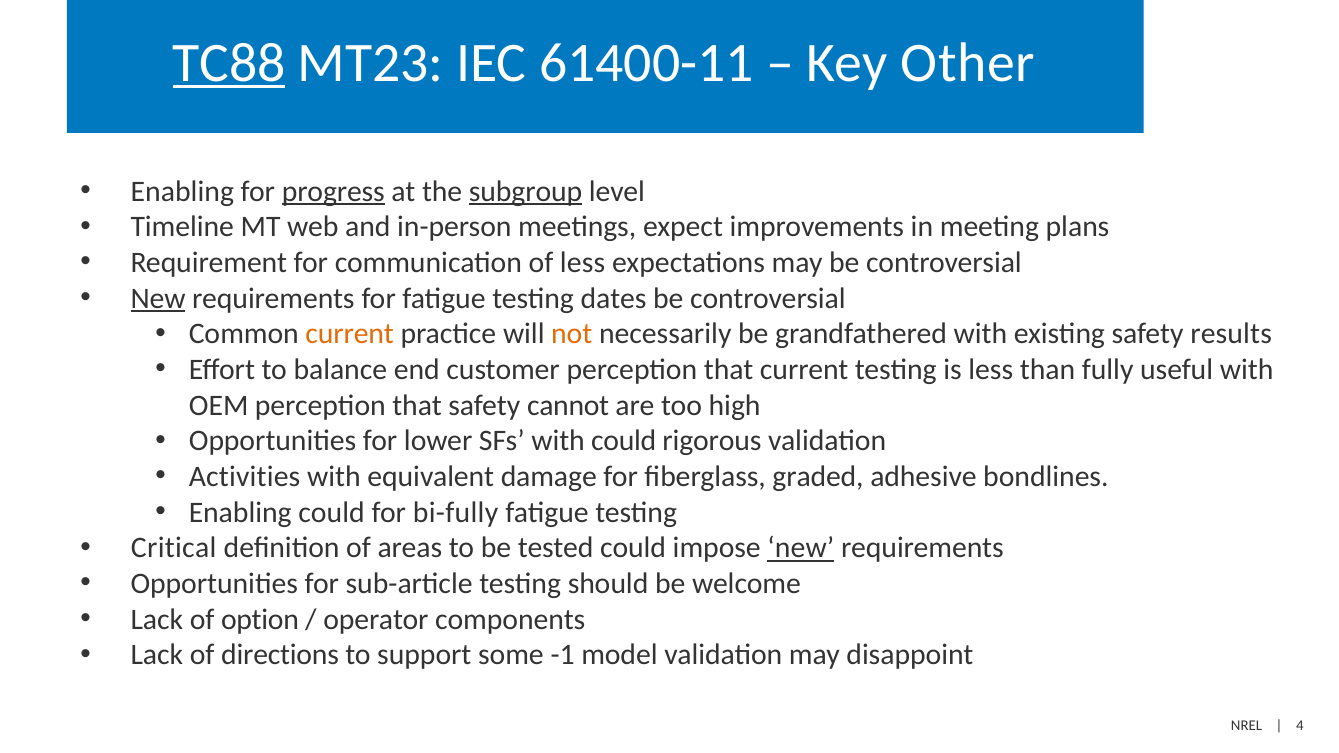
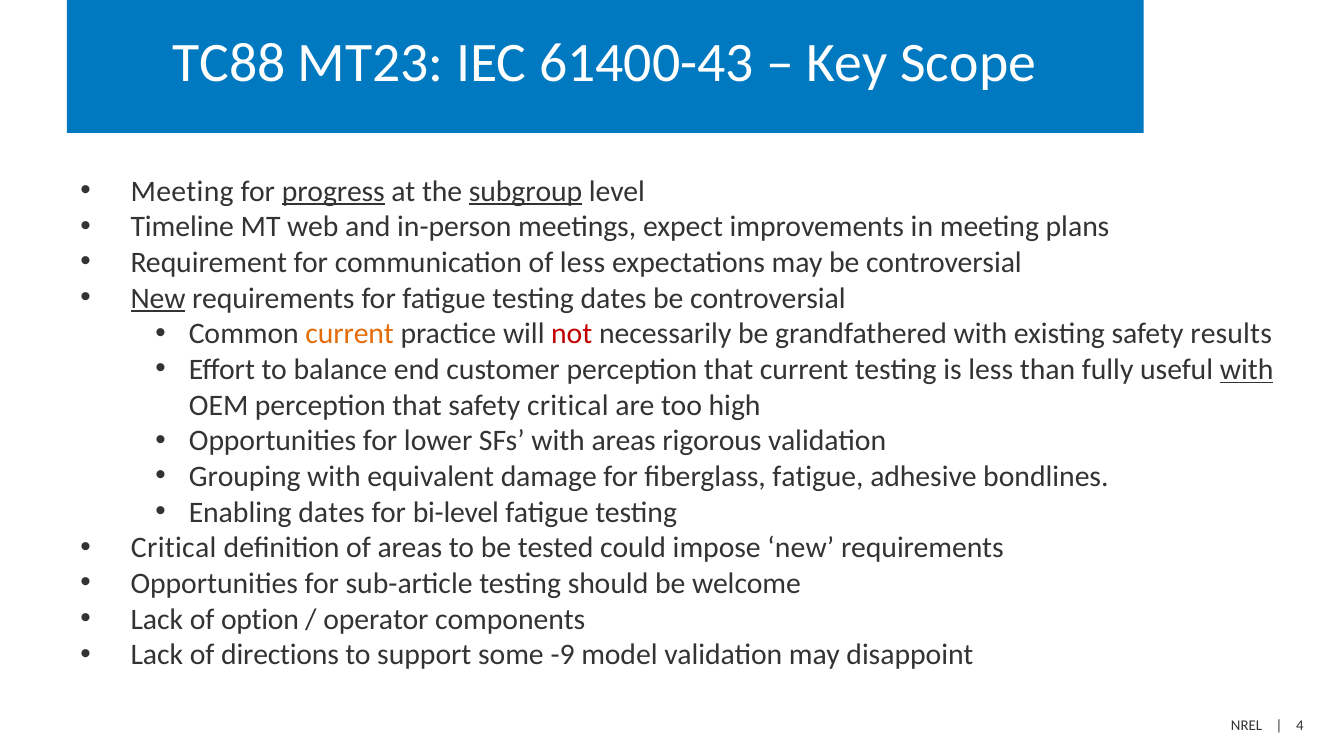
TC88 underline: present -> none
61400-11: 61400-11 -> 61400-43
Other: Other -> Scope
Enabling at (182, 191): Enabling -> Meeting
not colour: orange -> red
with at (1247, 370) underline: none -> present
safety cannot: cannot -> critical
with could: could -> areas
Activities: Activities -> Grouping
fiberglass graded: graded -> fatigue
Enabling could: could -> dates
bi-fully: bi-fully -> bi-level
new at (801, 548) underline: present -> none
-1: -1 -> -9
